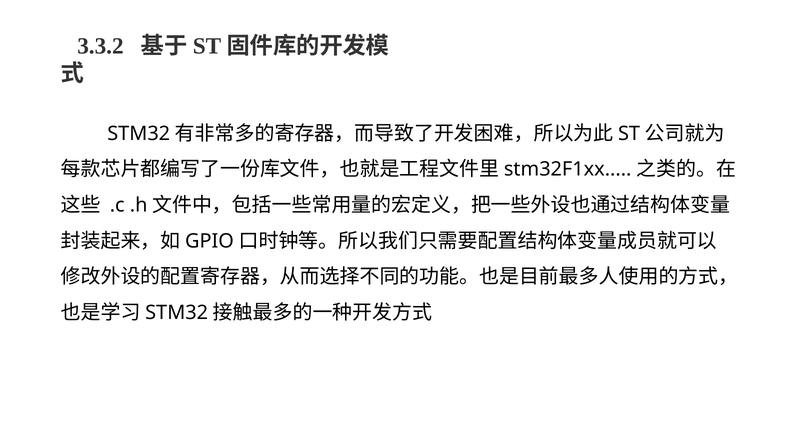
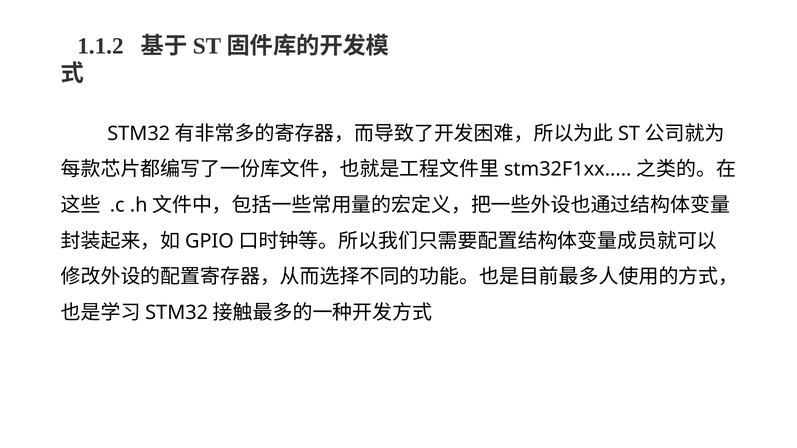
3.3.2: 3.3.2 -> 1.1.2
